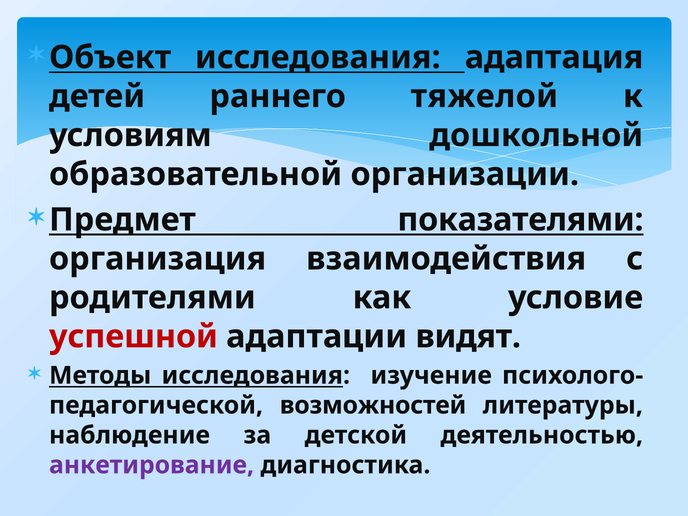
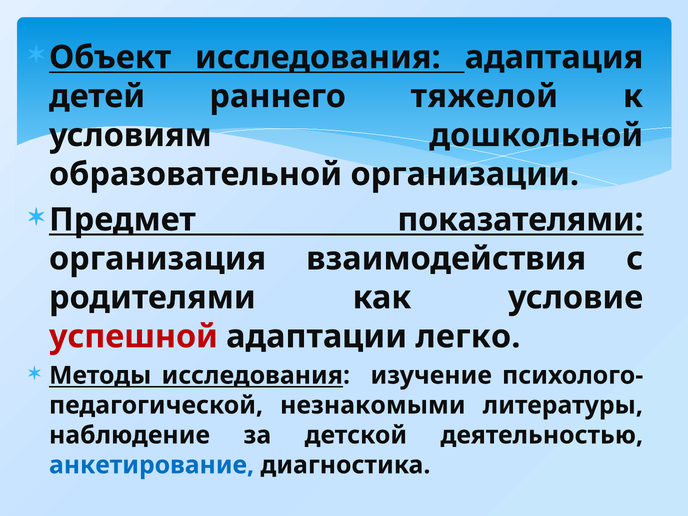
видят: видят -> легко
возможностей: возможностей -> незнакомыми
анкетирование colour: purple -> blue
